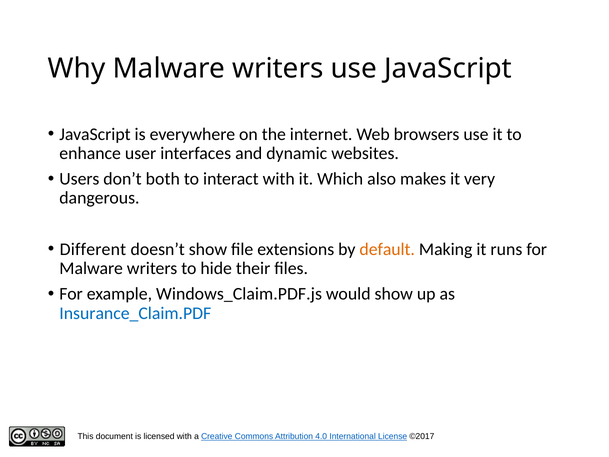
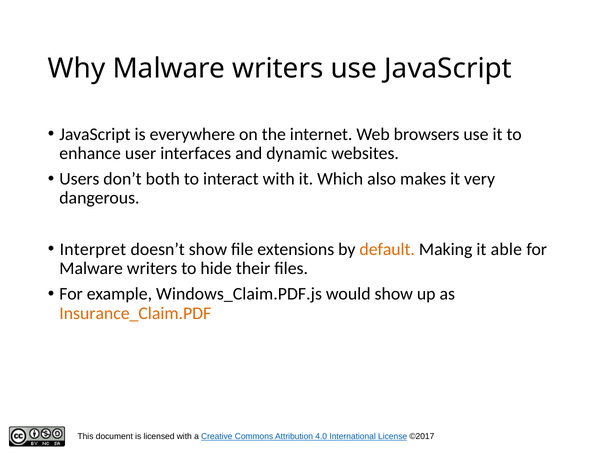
Different: Different -> Interpret
runs: runs -> able
Insurance_Claim.PDF colour: blue -> orange
